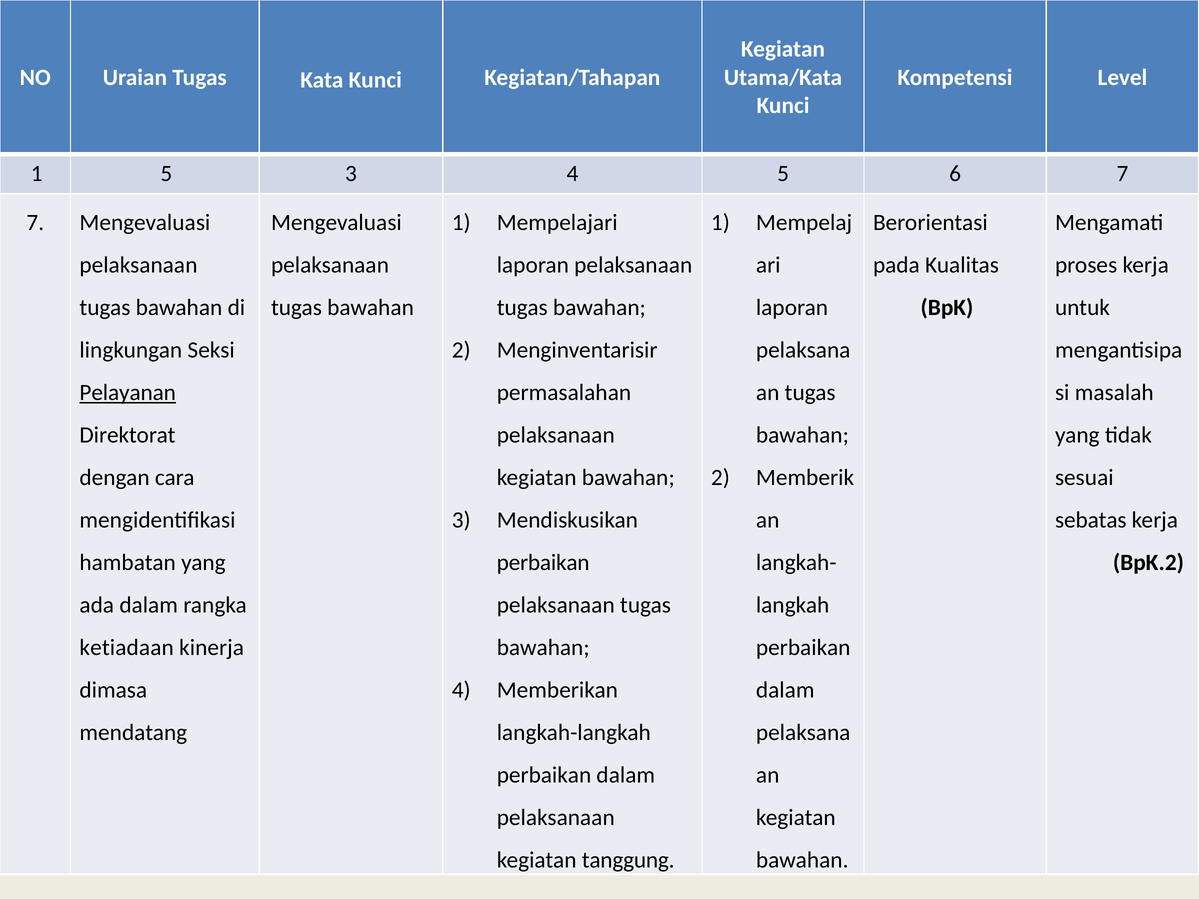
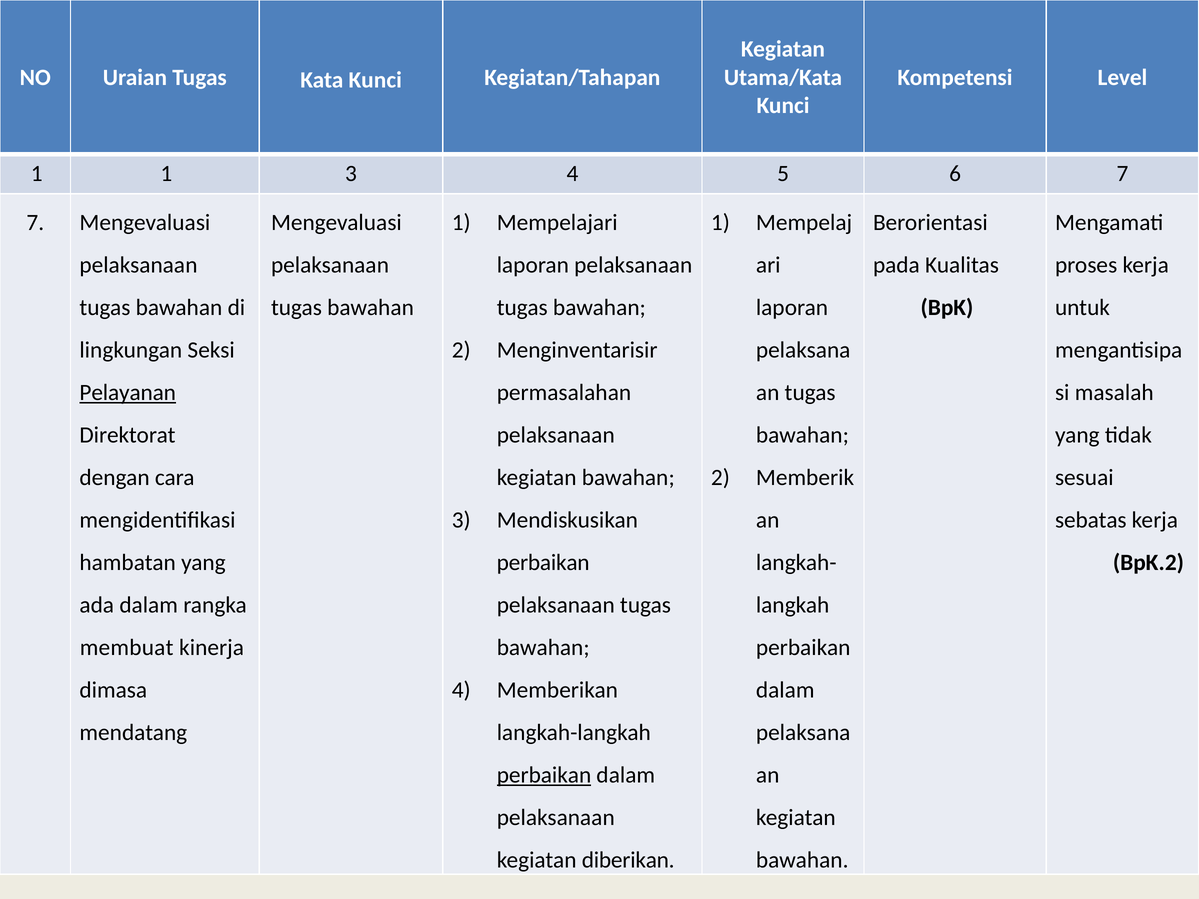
1 5: 5 -> 1
ketiadaan: ketiadaan -> membuat
perbaikan at (544, 775) underline: none -> present
tanggung: tanggung -> diberikan
